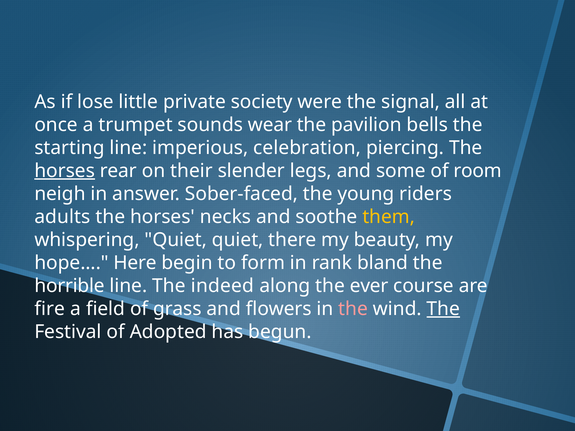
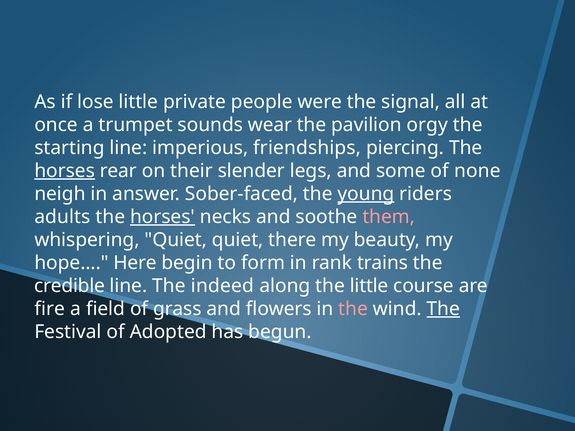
society: society -> people
bells: bells -> orgy
celebration: celebration -> friendships
room: room -> none
young underline: none -> present
horses at (163, 217) underline: none -> present
them colour: yellow -> pink
bland: bland -> trains
horrible: horrible -> credible
the ever: ever -> little
